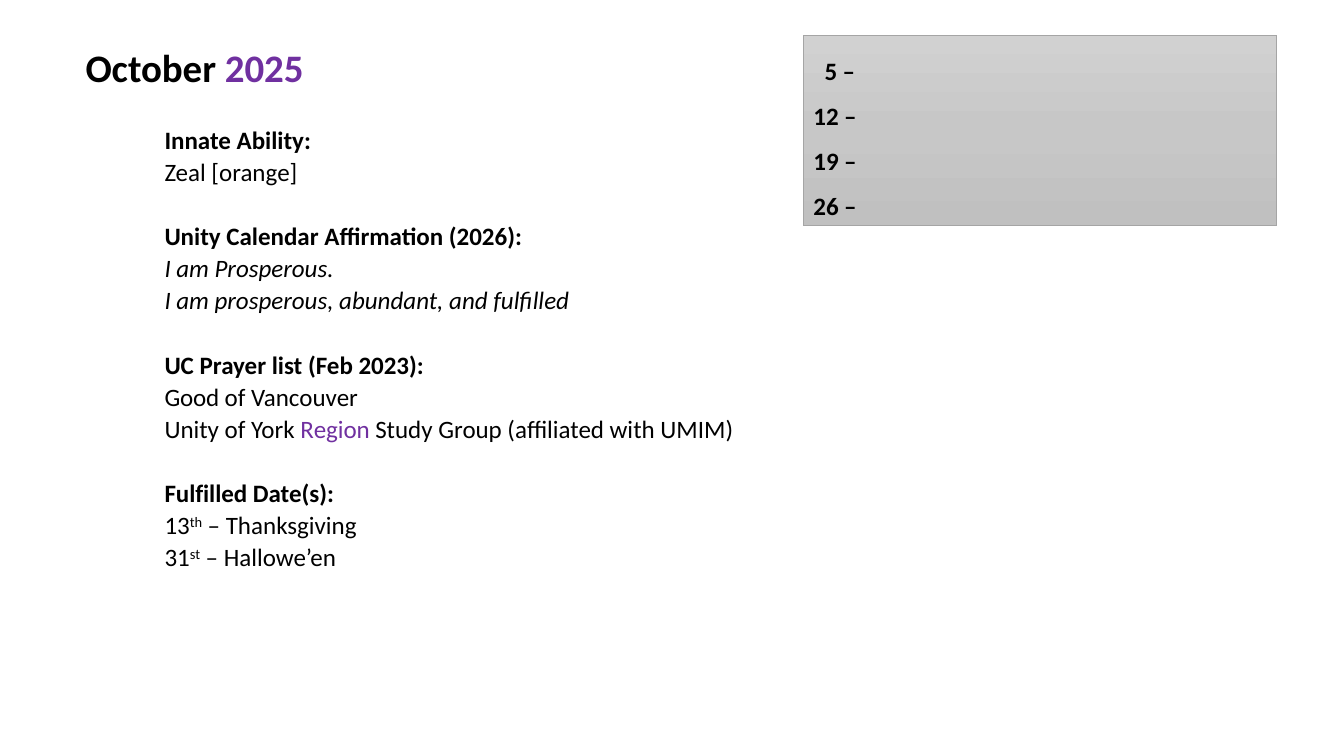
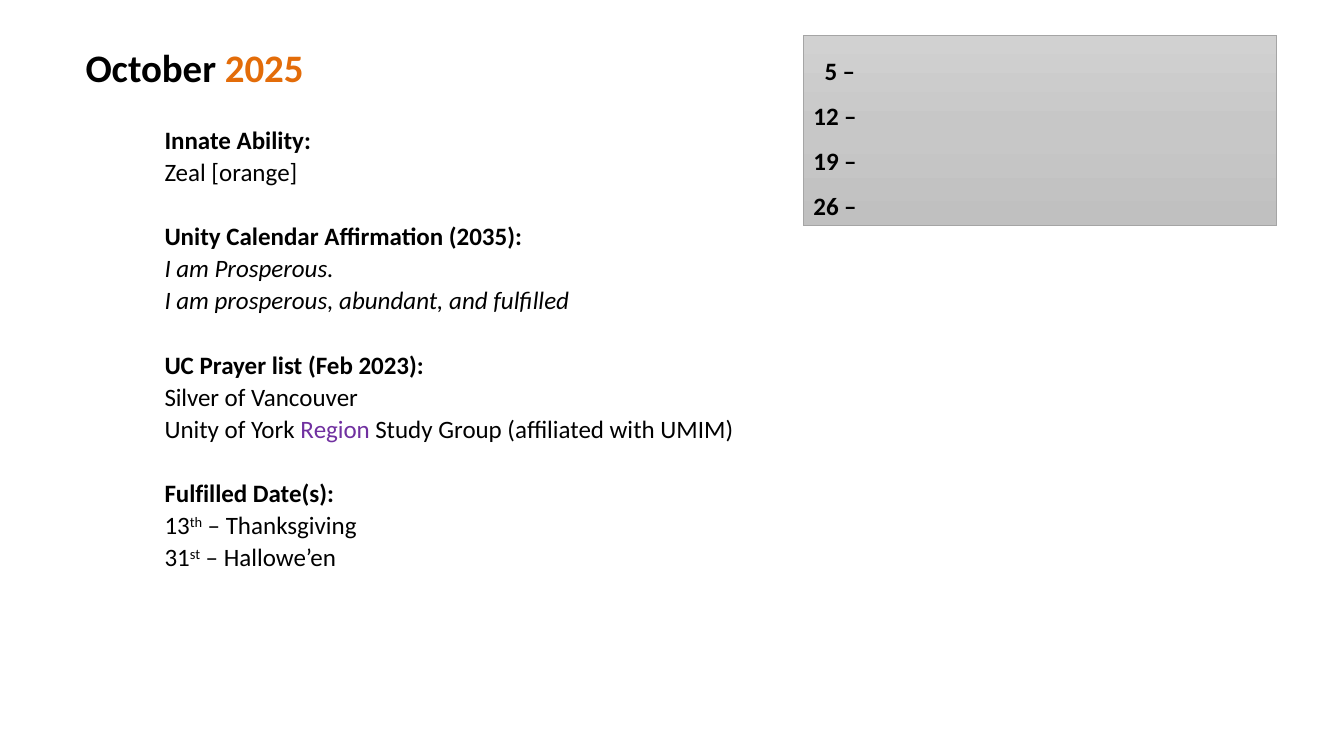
2025 colour: purple -> orange
2026: 2026 -> 2035
Good: Good -> Silver
